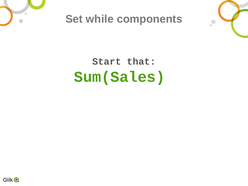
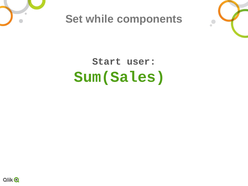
that: that -> user
